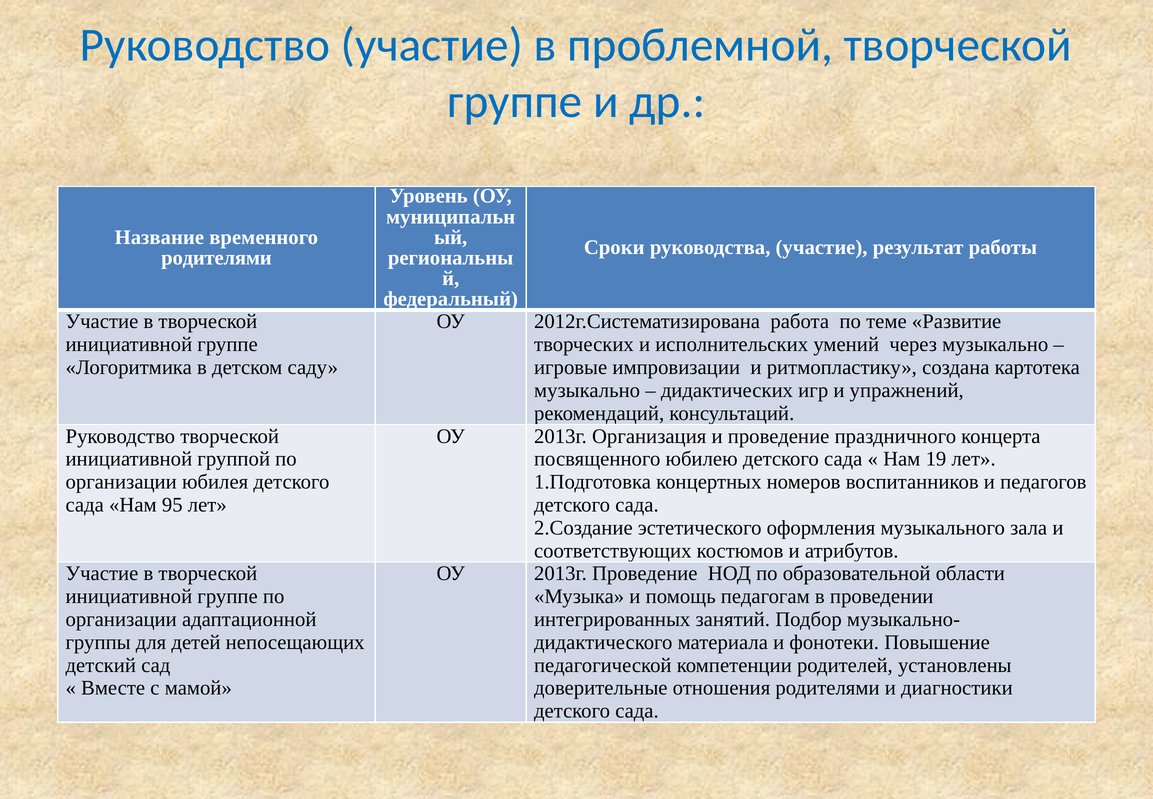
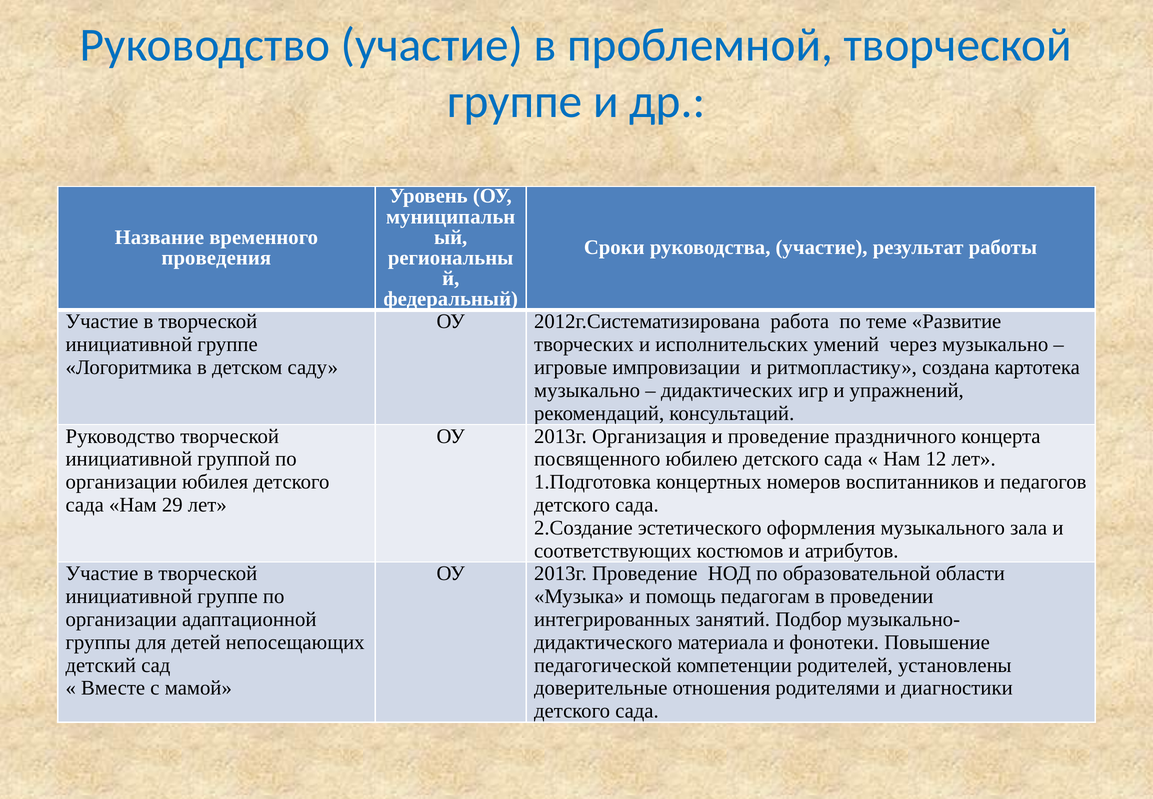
родителями at (216, 258): родителями -> проведения
19: 19 -> 12
95: 95 -> 29
